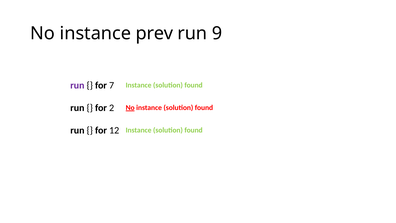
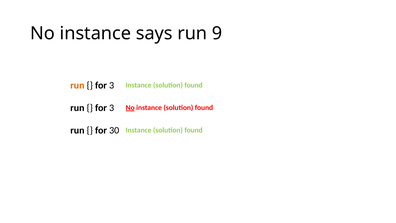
prev: prev -> says
run at (77, 85) colour: purple -> orange
7 at (112, 85): 7 -> 3
2 at (112, 108): 2 -> 3
12: 12 -> 30
